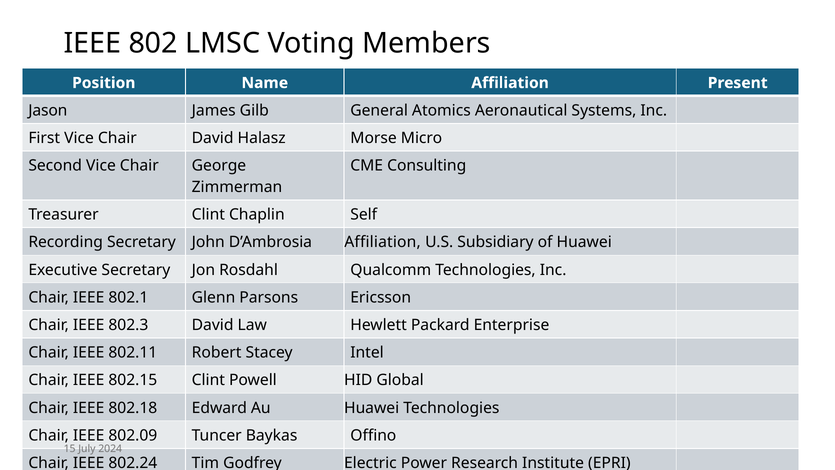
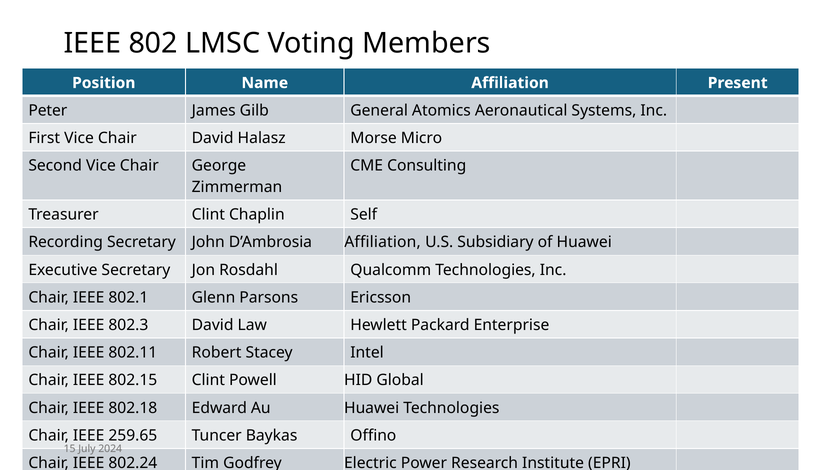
Jason: Jason -> Peter
802.09: 802.09 -> 259.65
